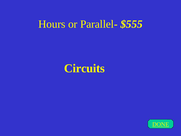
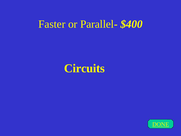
Hours: Hours -> Faster
$555: $555 -> $400
